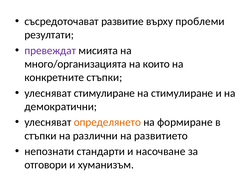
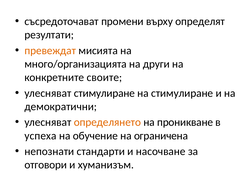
развитие: развитие -> промени
проблеми: проблеми -> определят
превеждат colour: purple -> orange
които: които -> други
конкретните стъпки: стъпки -> своите
формиране: формиране -> проникване
стъпки at (41, 135): стъпки -> успеха
различни: различни -> обучение
развитието: развитието -> ограничена
